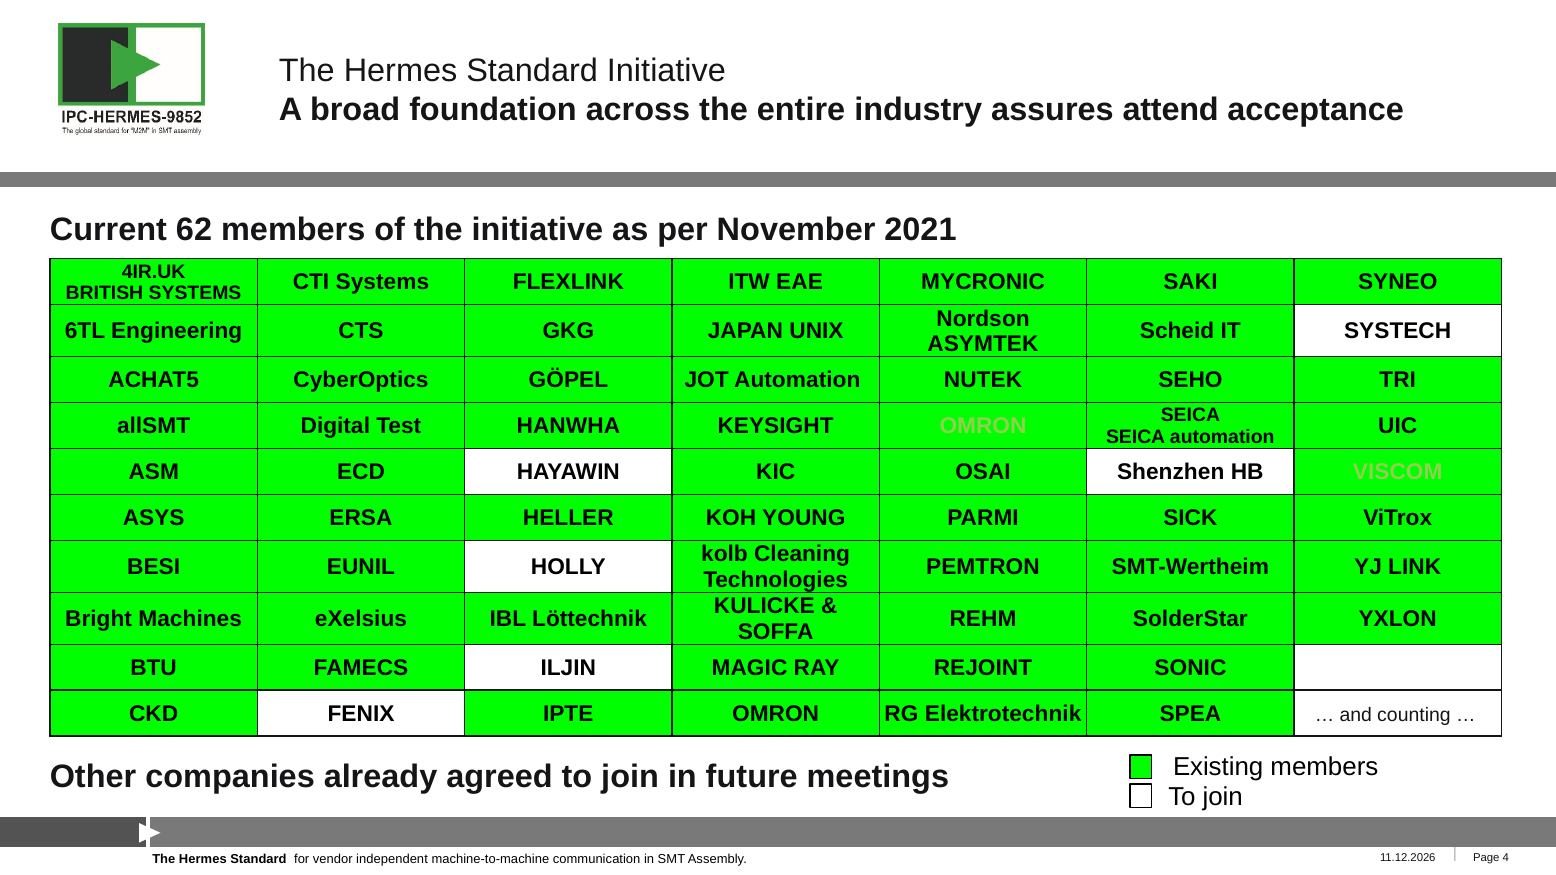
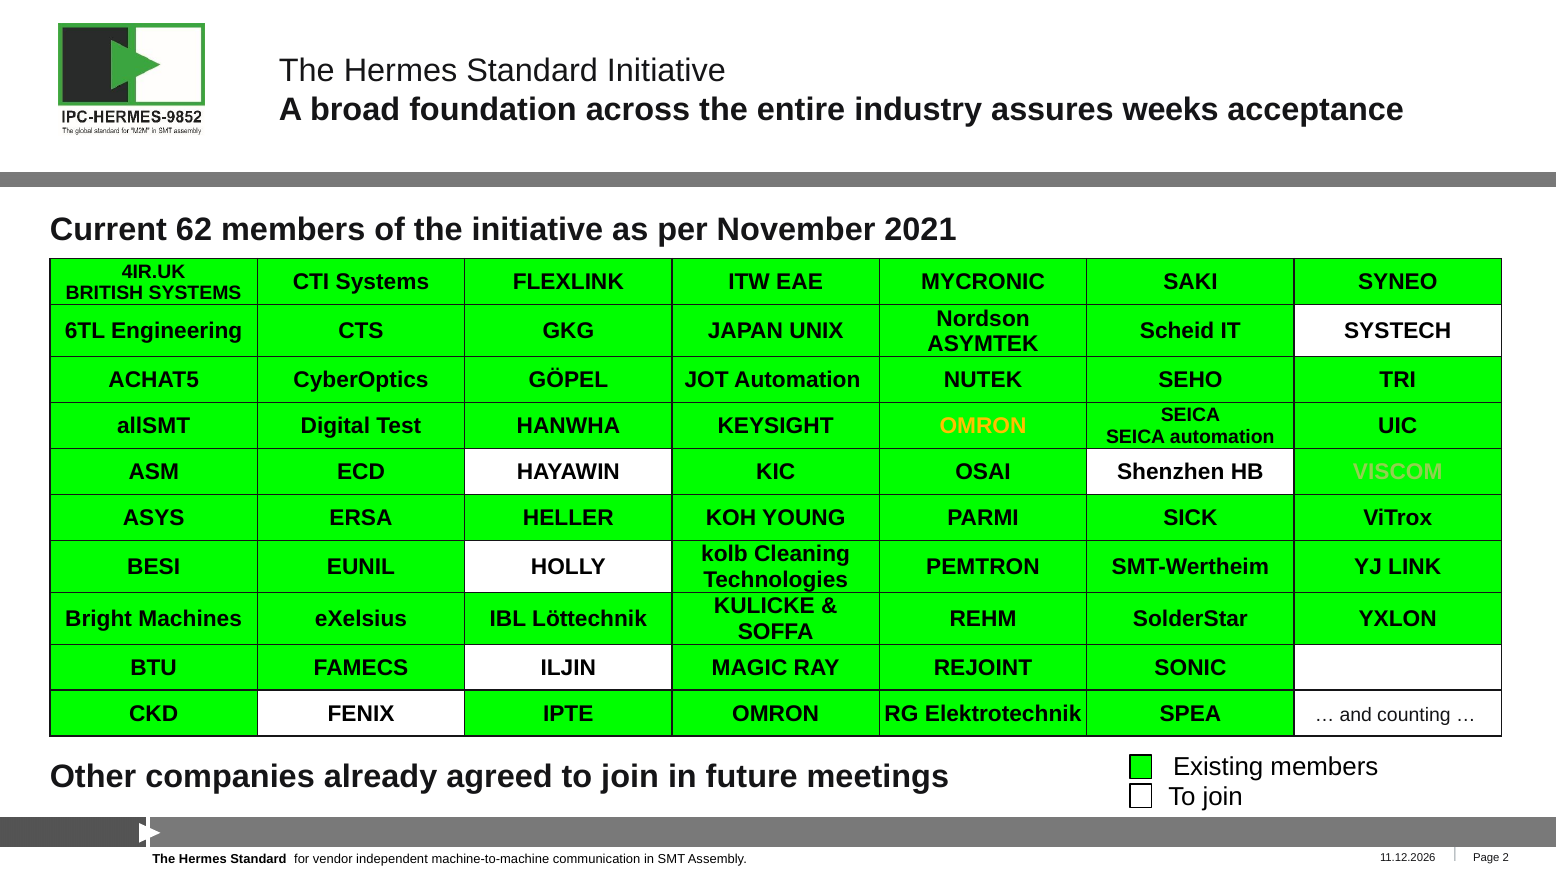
attend: attend -> weeks
OMRON at (983, 426) colour: light green -> yellow
4: 4 -> 2
